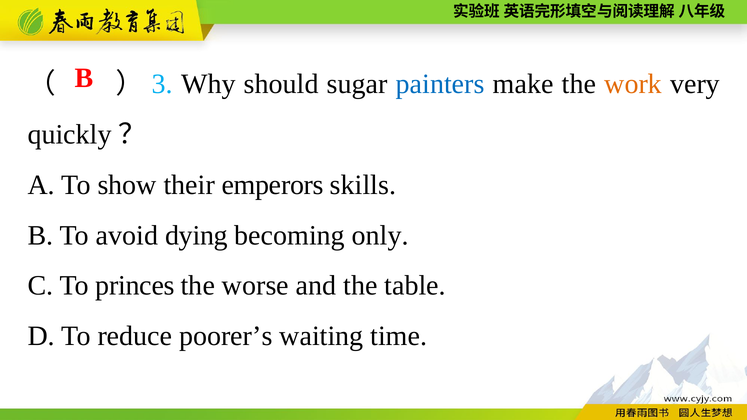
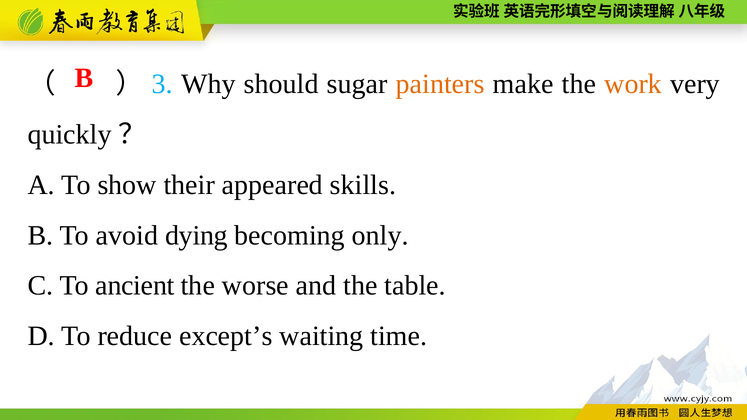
painters colour: blue -> orange
emperors: emperors -> appeared
princes: princes -> ancient
poorer’s: poorer’s -> except’s
